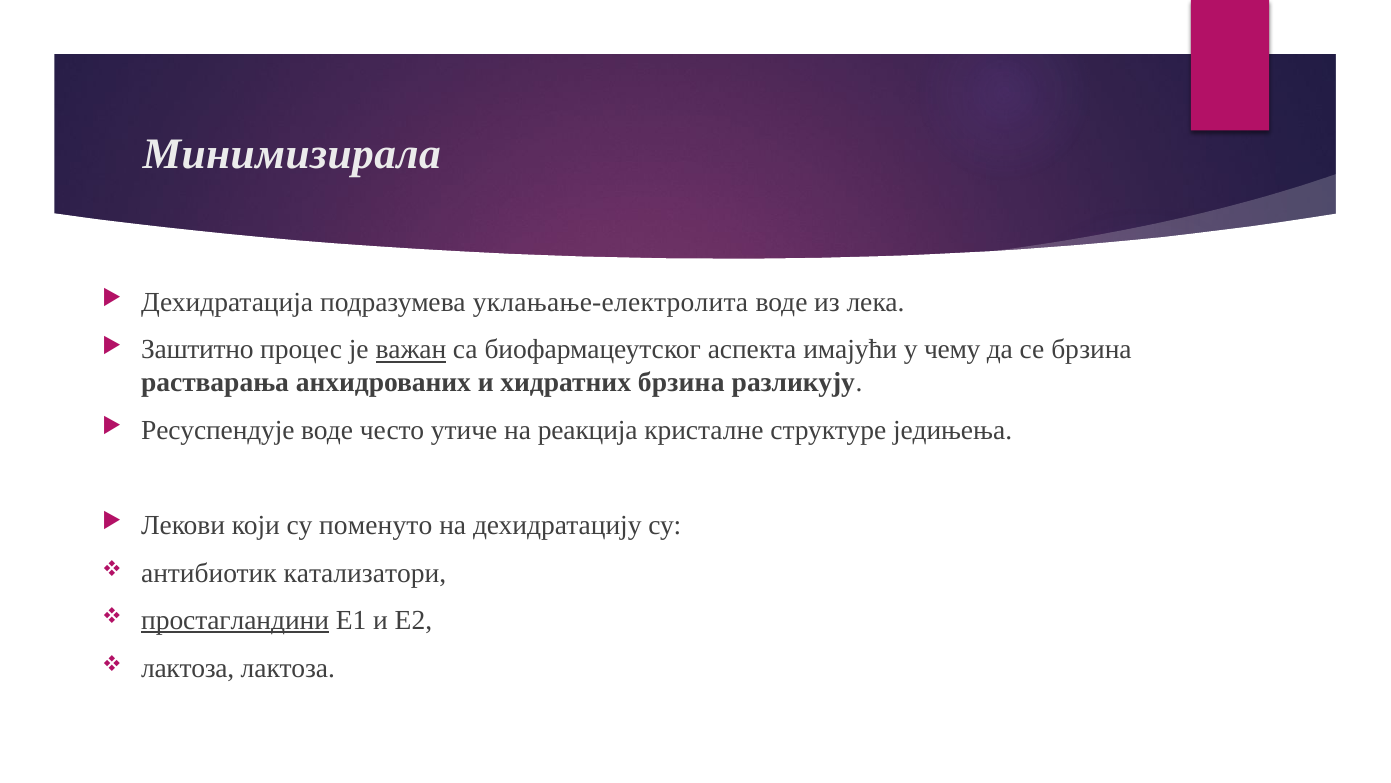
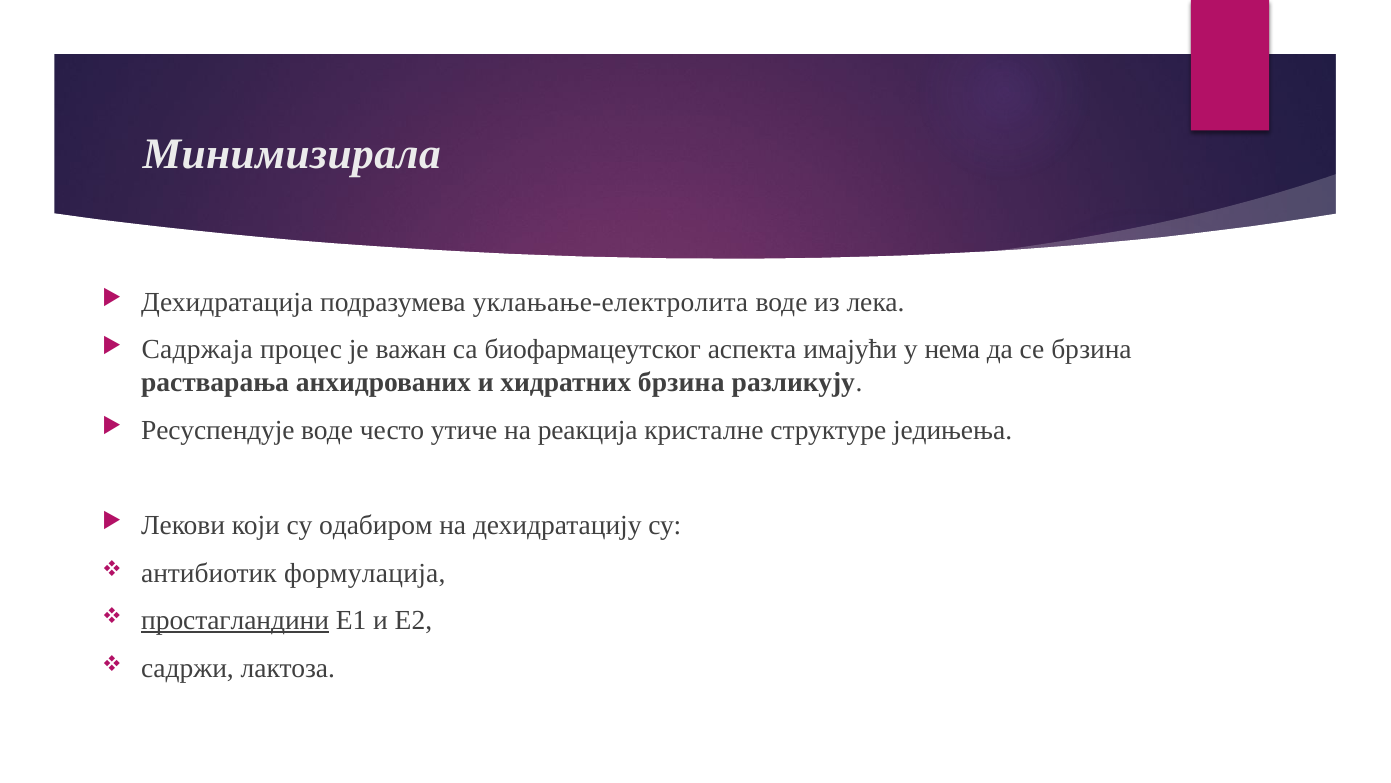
Заштитно: Заштитно -> Садржаја
важан underline: present -> none
чему: чему -> нема
поменуто: поменуто -> одабиром
катализатори: катализатори -> формулација
лактоза at (188, 667): лактоза -> садржи
